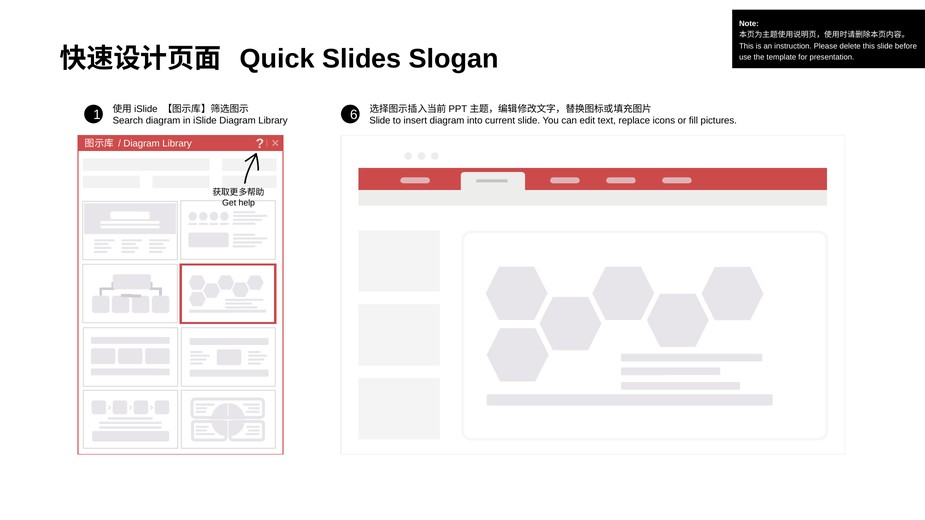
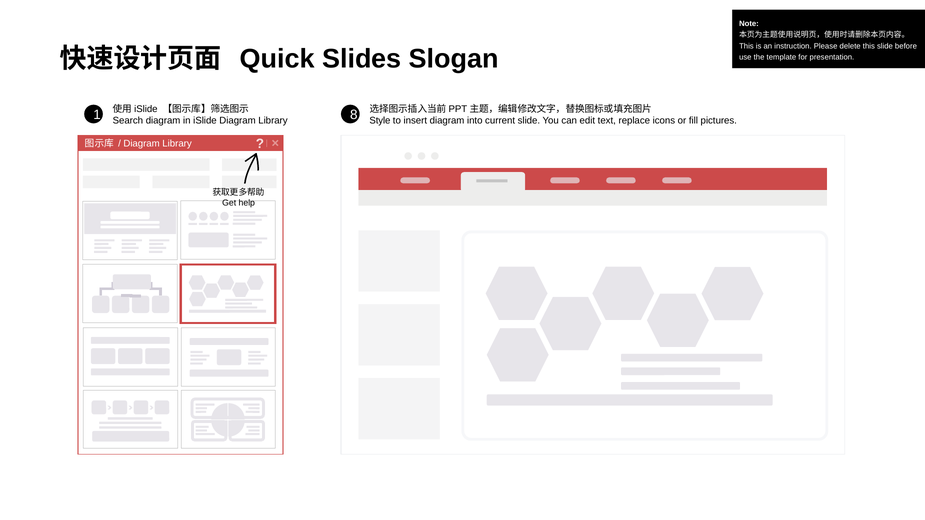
6: 6 -> 8
Slide at (380, 121): Slide -> Style
